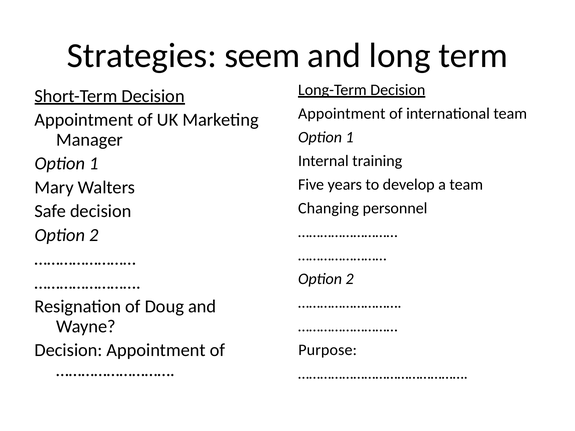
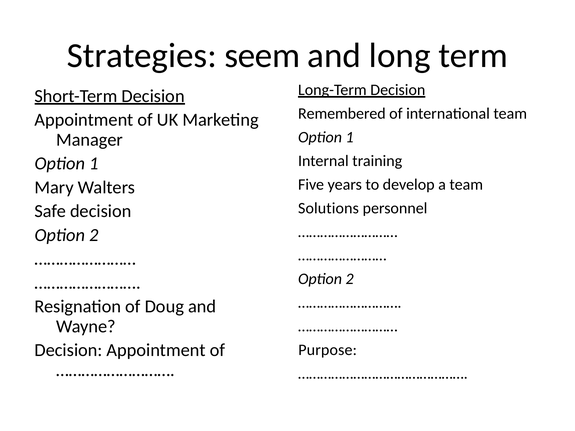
Appointment at (342, 114): Appointment -> Remembered
Changing: Changing -> Solutions
